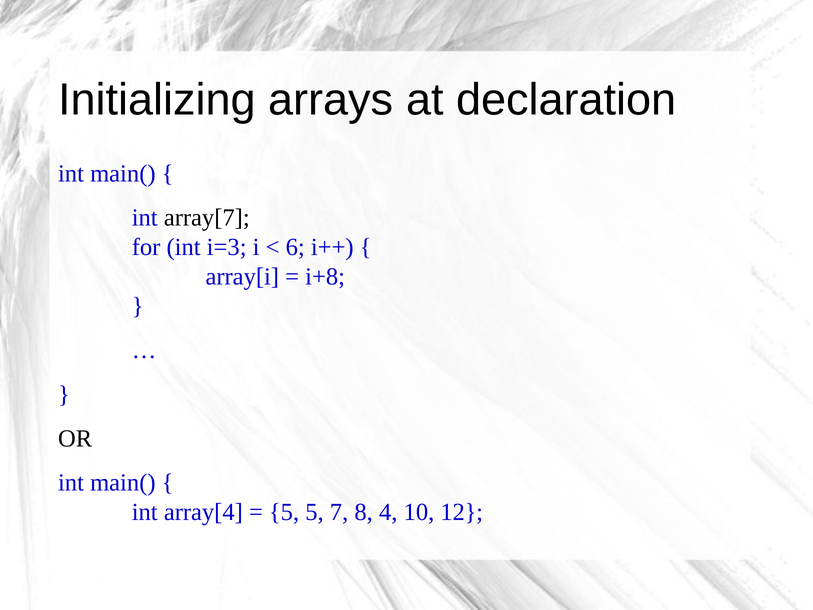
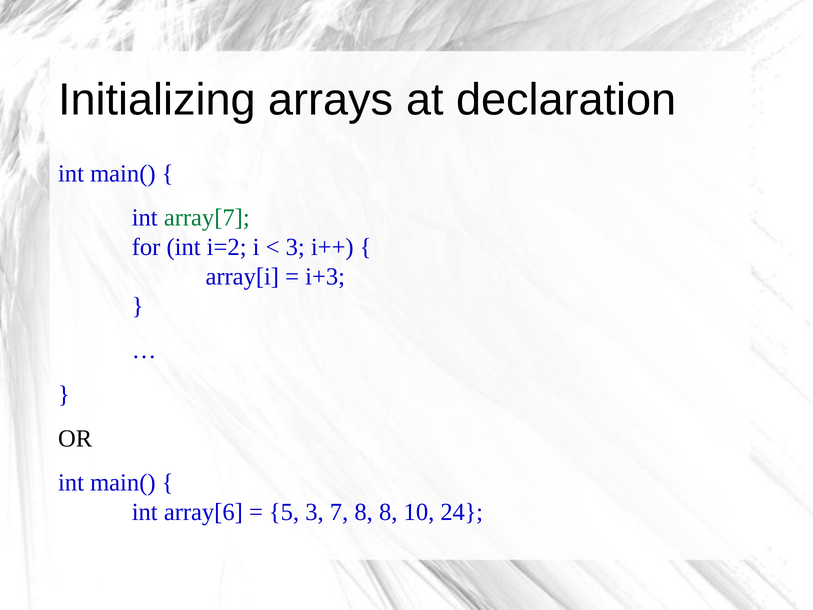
array[7 colour: black -> green
i=3: i=3 -> i=2
6 at (295, 247): 6 -> 3
i+8: i+8 -> i+3
array[4: array[4 -> array[6
5 5: 5 -> 3
8 4: 4 -> 8
12: 12 -> 24
